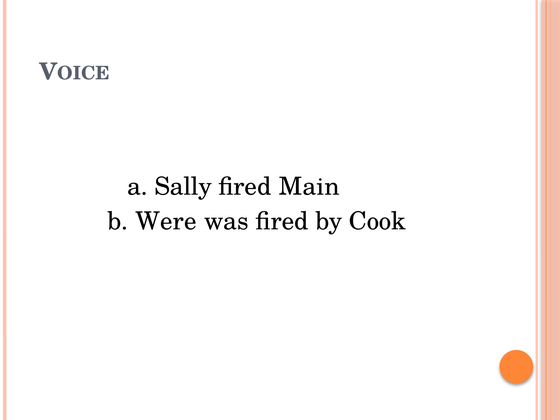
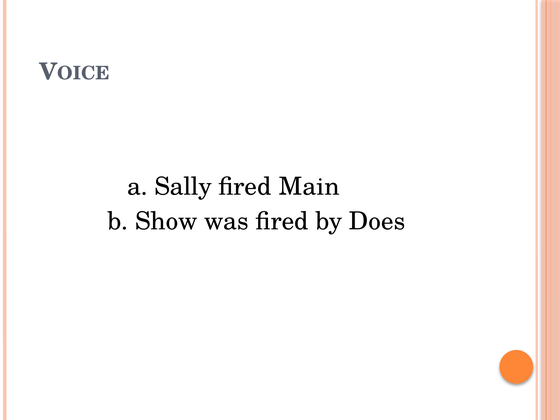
Were: Were -> Show
Cook: Cook -> Does
